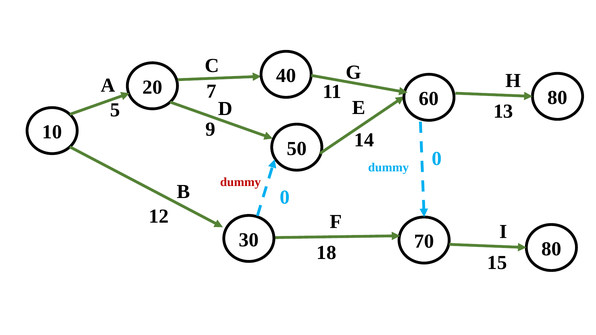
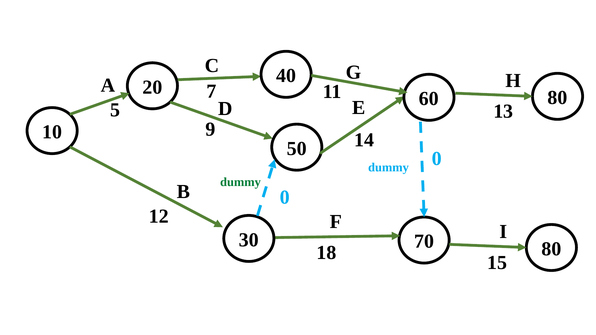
dummy at (240, 182) colour: red -> green
